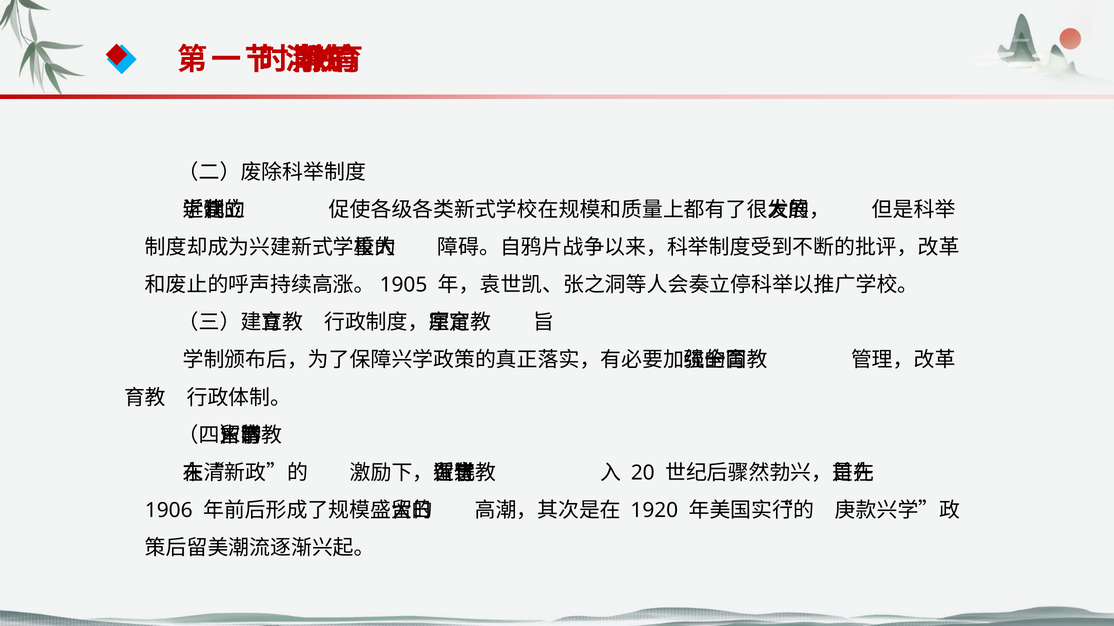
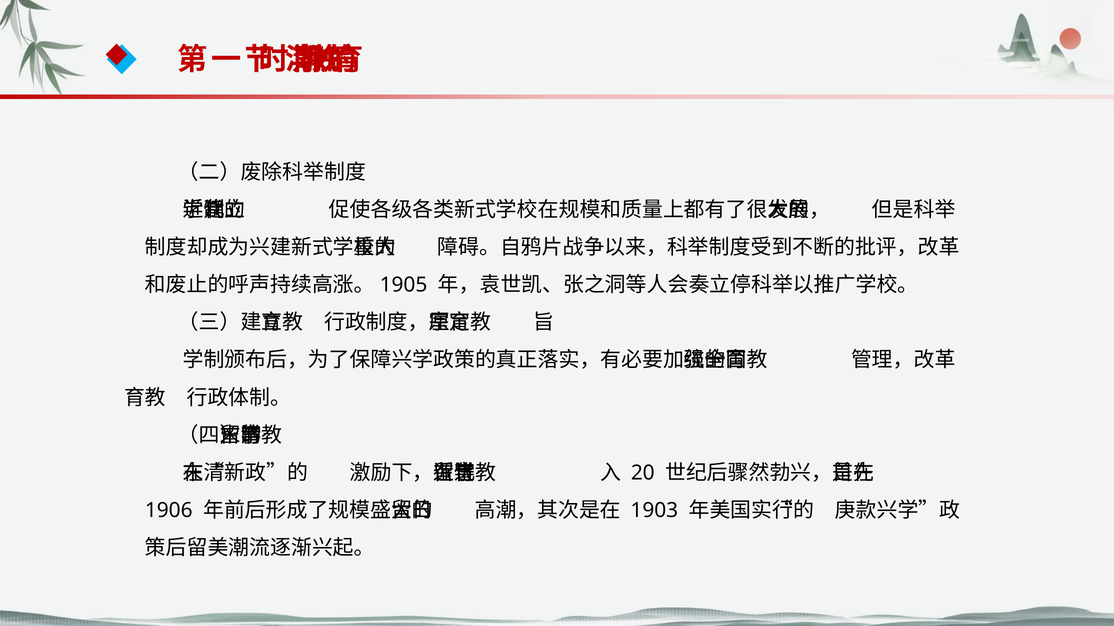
1920: 1920 -> 1903
